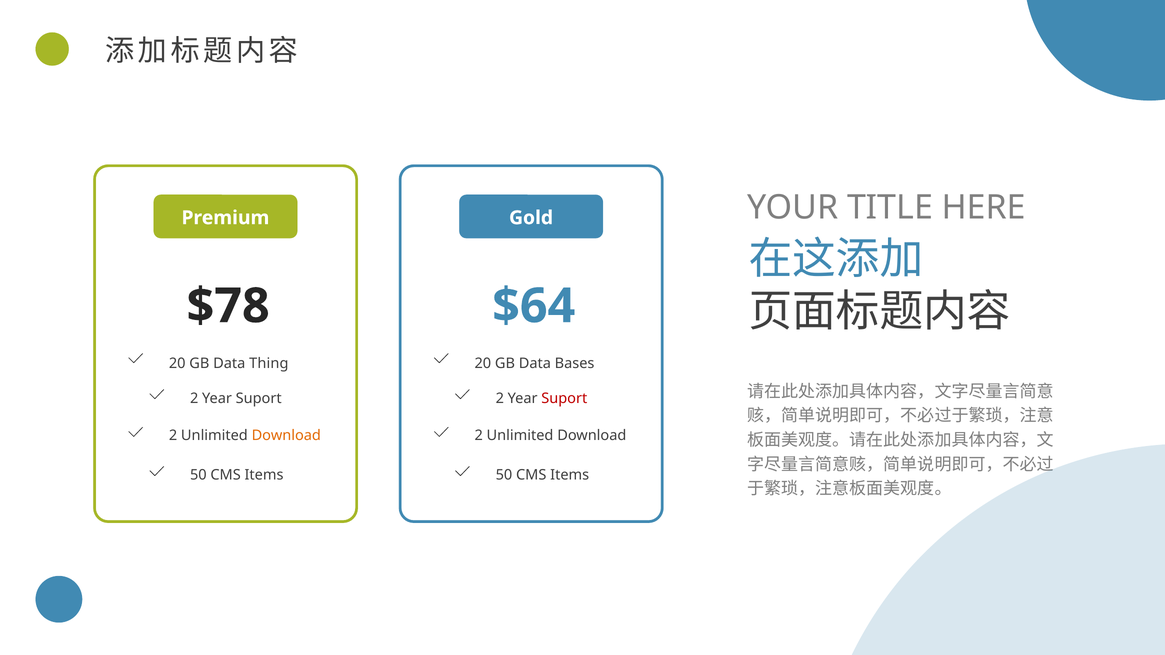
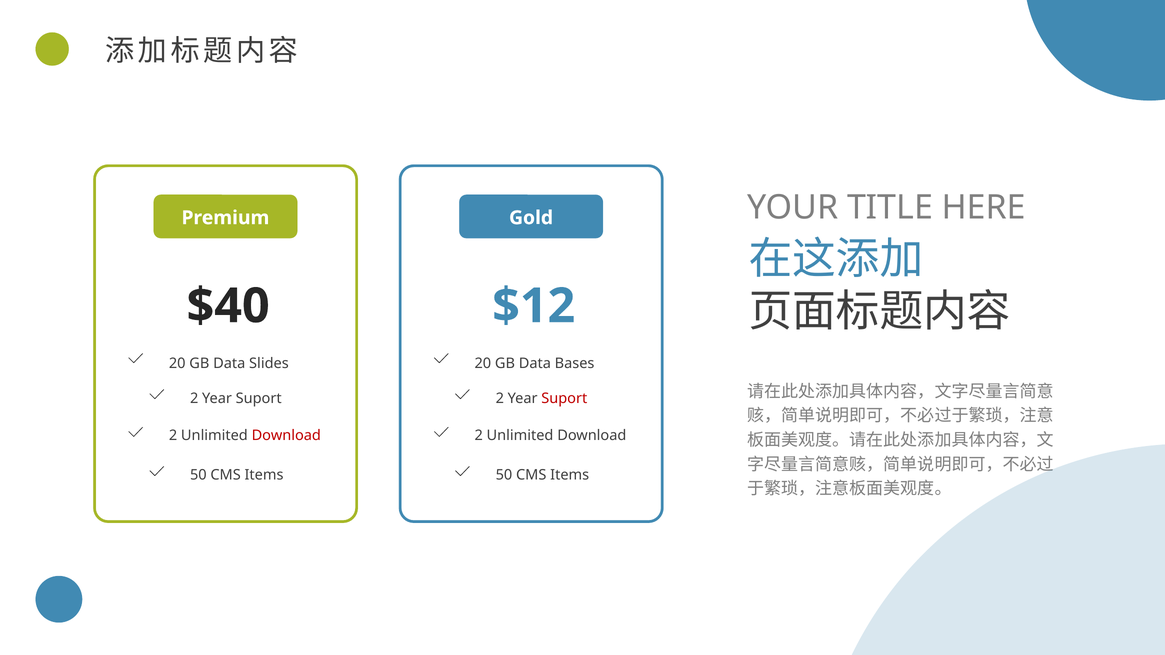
$78: $78 -> $40
$64: $64 -> $12
Thing: Thing -> Slides
Download at (286, 435) colour: orange -> red
